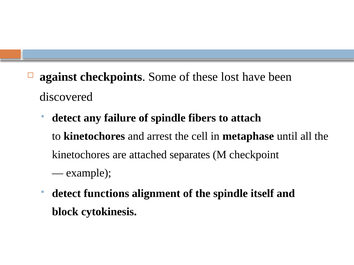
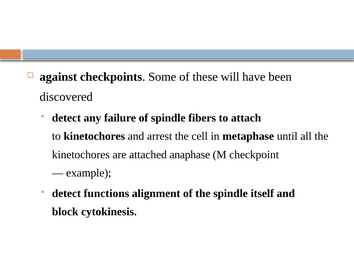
lost: lost -> will
separates: separates -> anaphase
